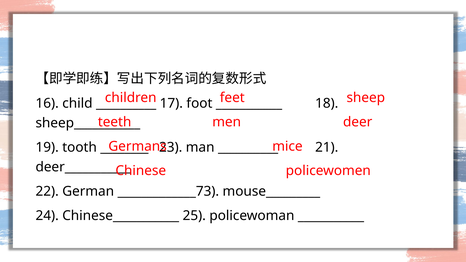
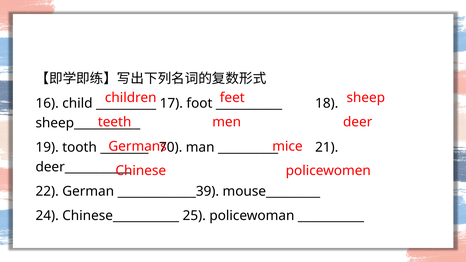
23: 23 -> 70
_____________73: _____________73 -> _____________39
